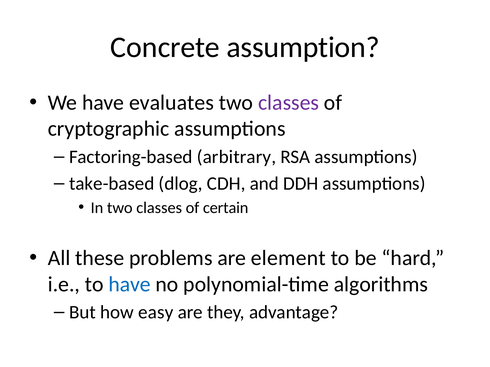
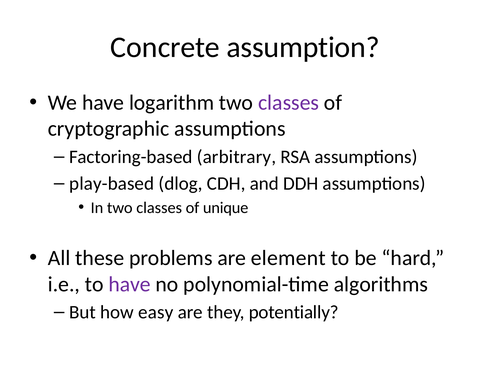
evaluates: evaluates -> logarithm
take-based: take-based -> play-based
certain: certain -> unique
have at (130, 285) colour: blue -> purple
advantage: advantage -> potentially
